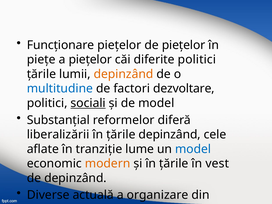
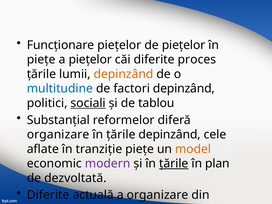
diferite politici: politici -> proces
factori dezvoltare: dezvoltare -> depinzând
de model: model -> tablou
liberalizării at (58, 135): liberalizării -> organizare
tranziţie lume: lume -> pieţe
model at (193, 149) colour: blue -> orange
modern colour: orange -> purple
ţările at (174, 164) underline: none -> present
vest: vest -> plan
de depinzând: depinzând -> dezvoltată
Diverse at (48, 195): Diverse -> Diferite
